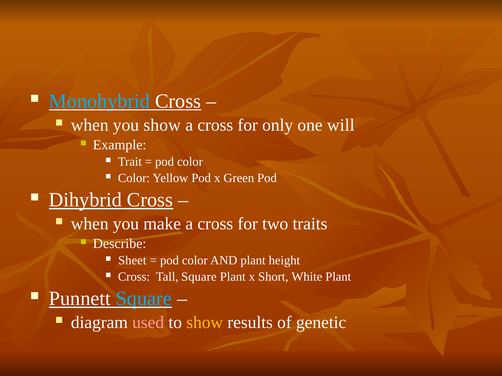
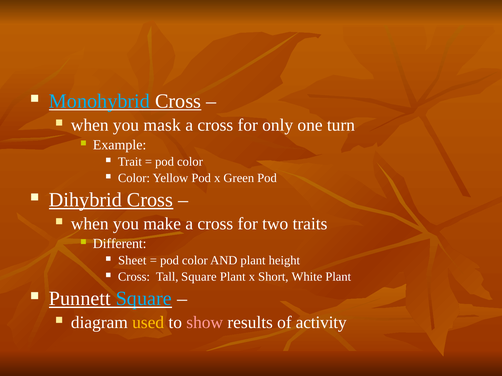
you show: show -> mask
will: will -> turn
Describe: Describe -> Different
used colour: pink -> yellow
show at (205, 323) colour: yellow -> pink
genetic: genetic -> activity
